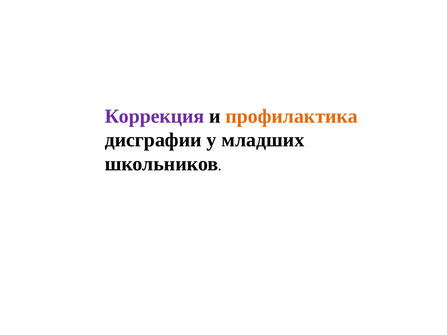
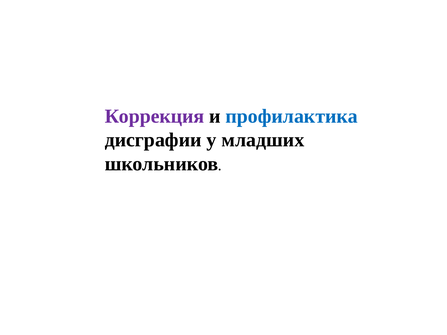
профилактика colour: orange -> blue
